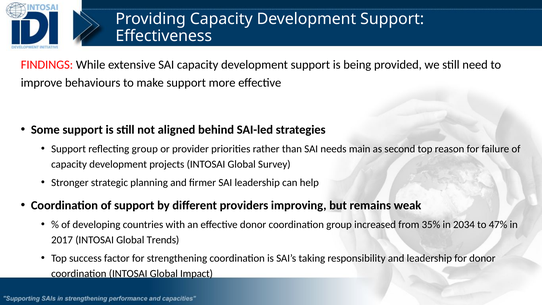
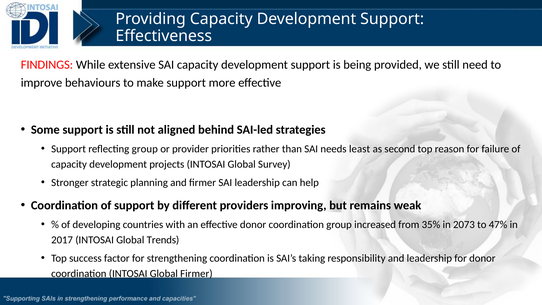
main: main -> least
2034: 2034 -> 2073
Global Impact: Impact -> Firmer
